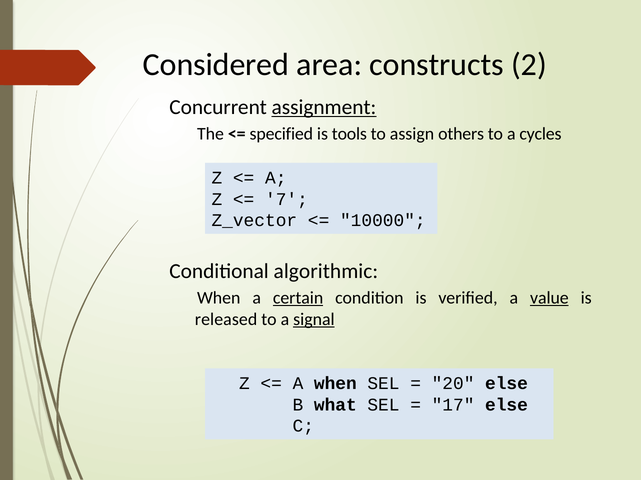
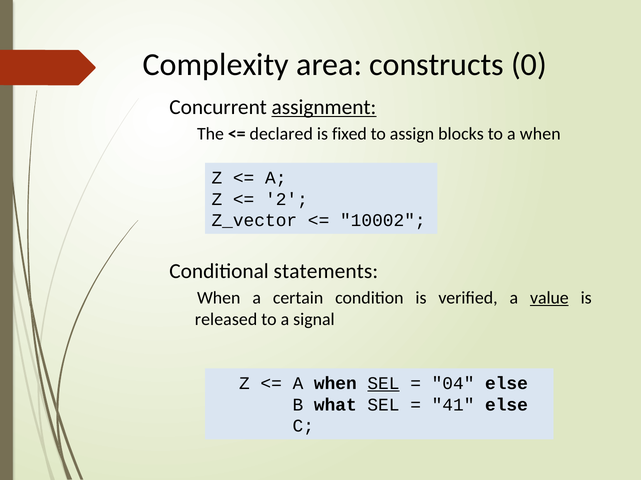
Considered: Considered -> Complexity
2: 2 -> 0
specified: specified -> declared
tools: tools -> fixed
others: others -> blocks
to a cycles: cycles -> when
7: 7 -> 2
10000: 10000 -> 10002
algorithmic: algorithmic -> statements
certain underline: present -> none
signal underline: present -> none
SEL at (383, 384) underline: none -> present
20: 20 -> 04
17: 17 -> 41
